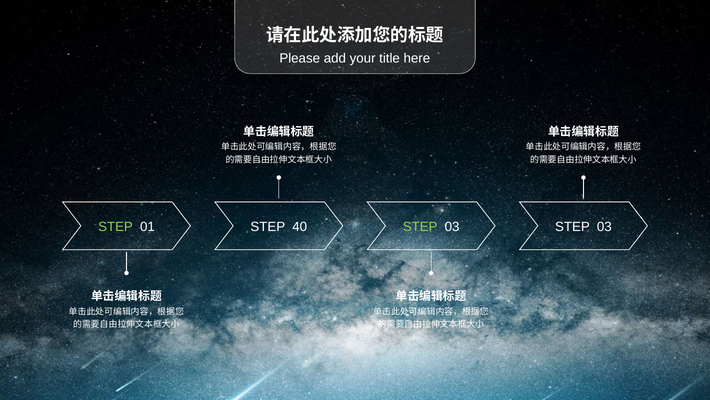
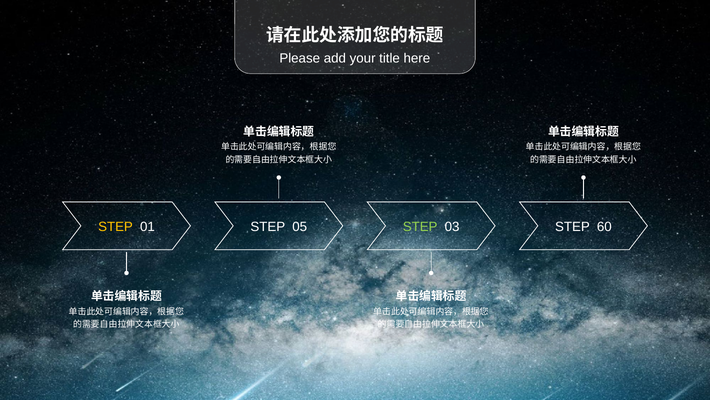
STEP at (116, 226) colour: light green -> yellow
40: 40 -> 05
03 at (604, 226): 03 -> 60
